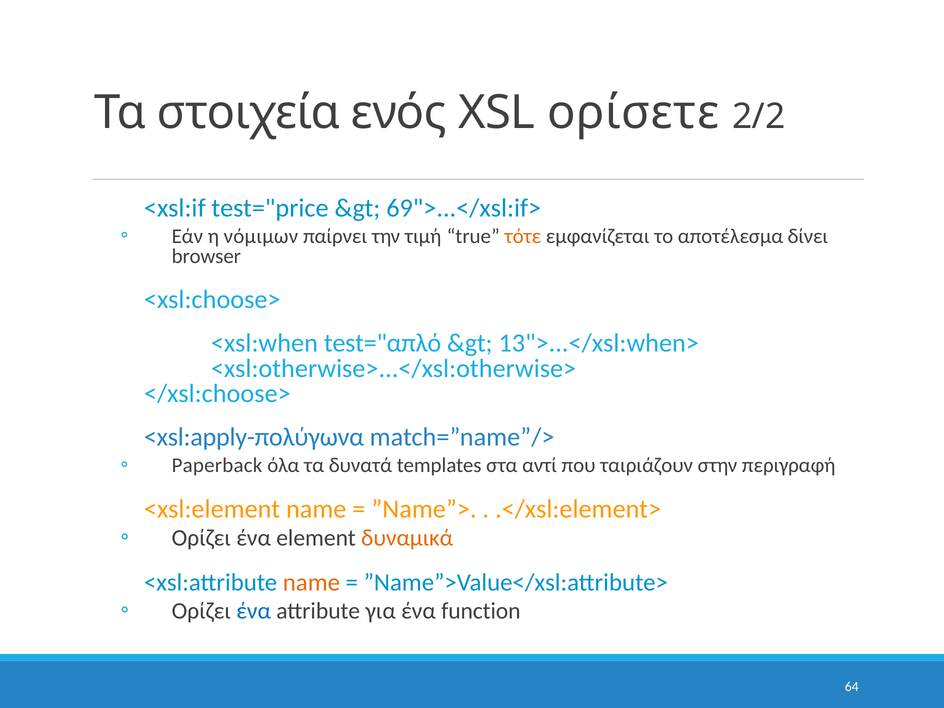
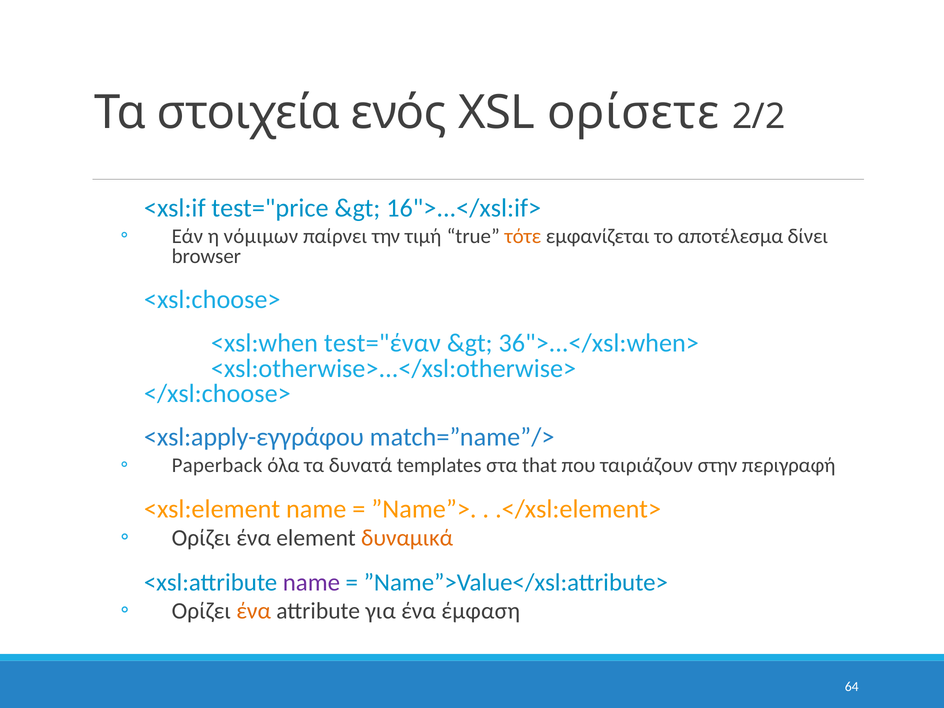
69">...</xsl:if>: 69">...</xsl:if> -> 16">...</xsl:if>
test="απλό: test="απλό -> test="έναν
13">...</xsl:when>: 13">...</xsl:when> -> 36">...</xsl:when>
<xsl:apply-πολύγωνα: <xsl:apply-πολύγωνα -> <xsl:apply-εγγράφου
αντί: αντί -> that
name at (311, 582) colour: orange -> purple
ένα at (254, 611) colour: blue -> orange
function: function -> έμφαση
